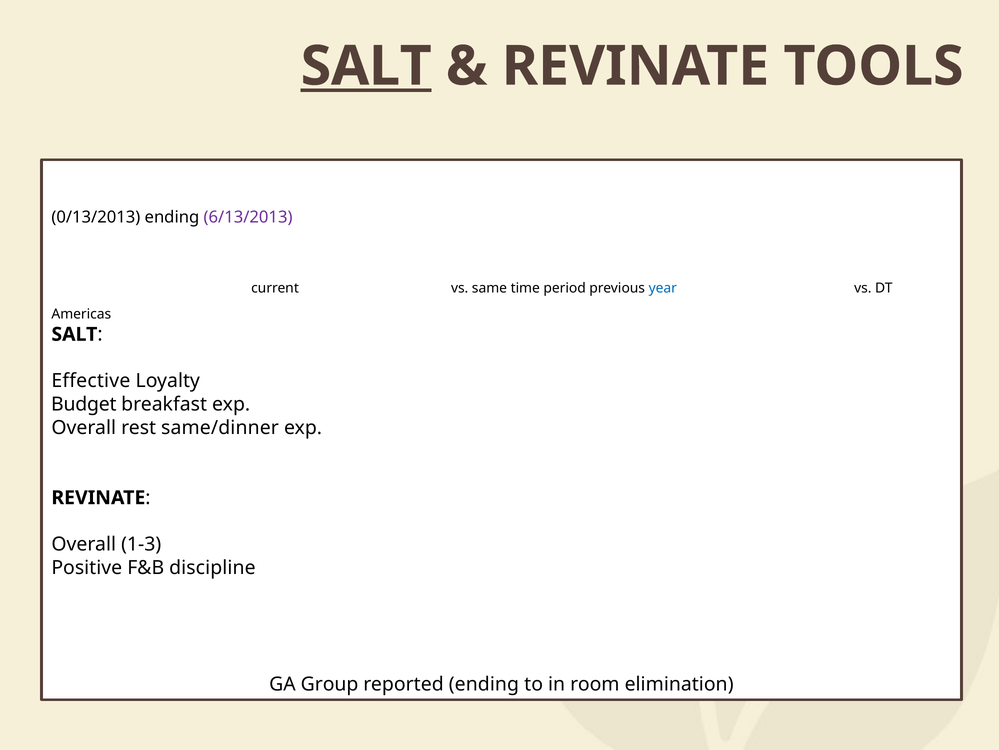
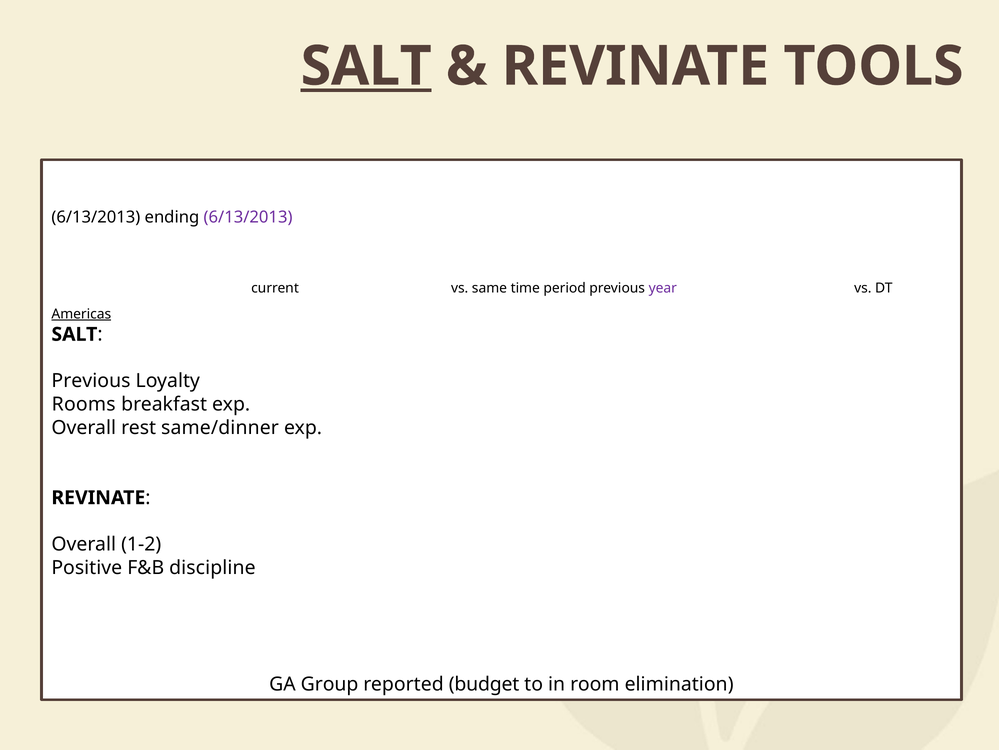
0/13/2013 at (96, 217): 0/13/2013 -> 6/13/2013
year colour: blue -> purple
Americas underline: none -> present
Effective at (91, 381): Effective -> Previous
Budget: Budget -> Rooms
1-3: 1-3 -> 1-2
reported ending: ending -> budget
